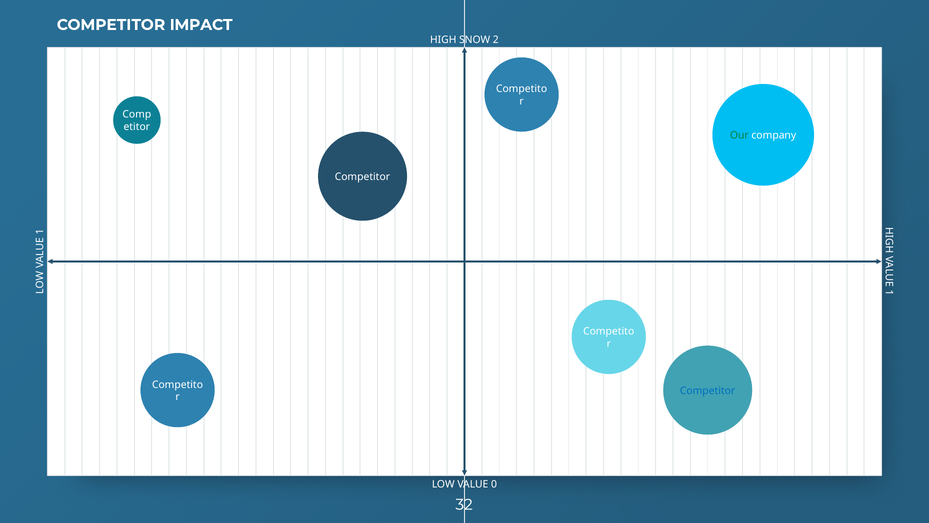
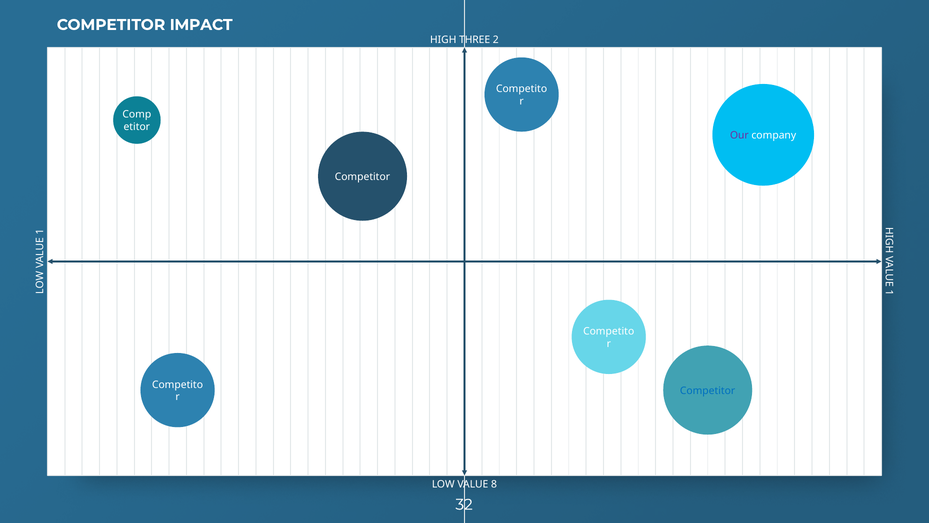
SNOW: SNOW -> THREE
Our colour: green -> purple
0: 0 -> 8
